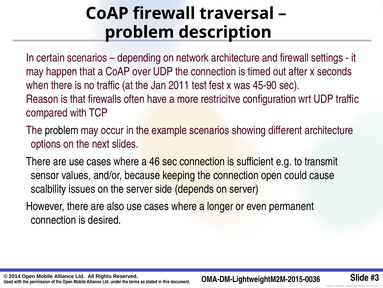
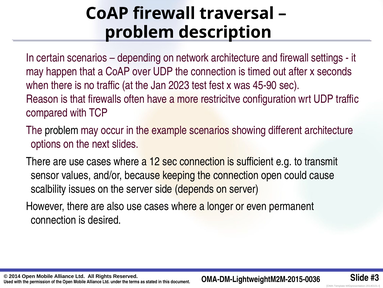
2011: 2011 -> 2023
46: 46 -> 12
